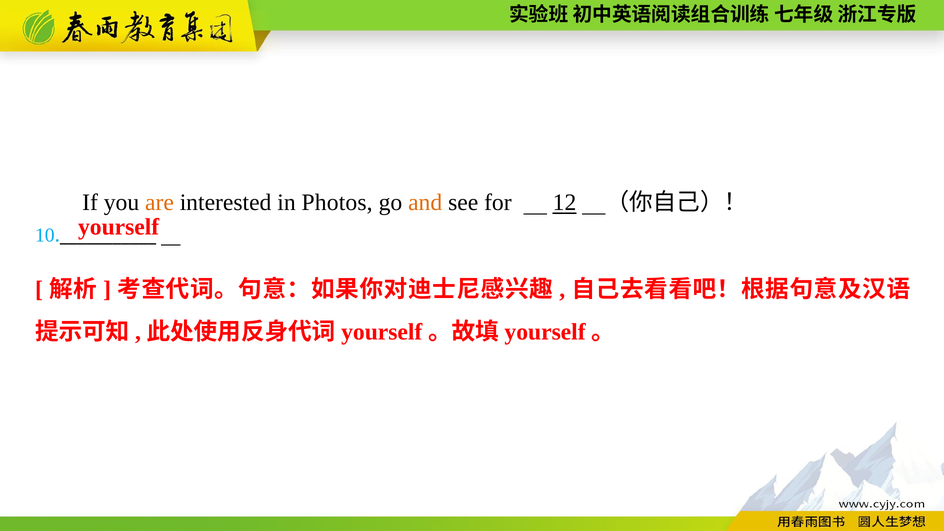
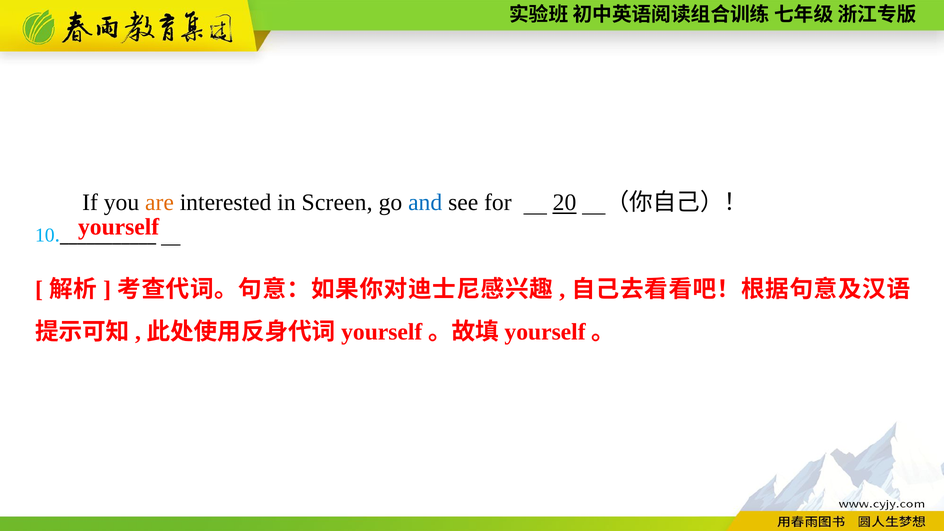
Photos: Photos -> Screen
and colour: orange -> blue
12: 12 -> 20
